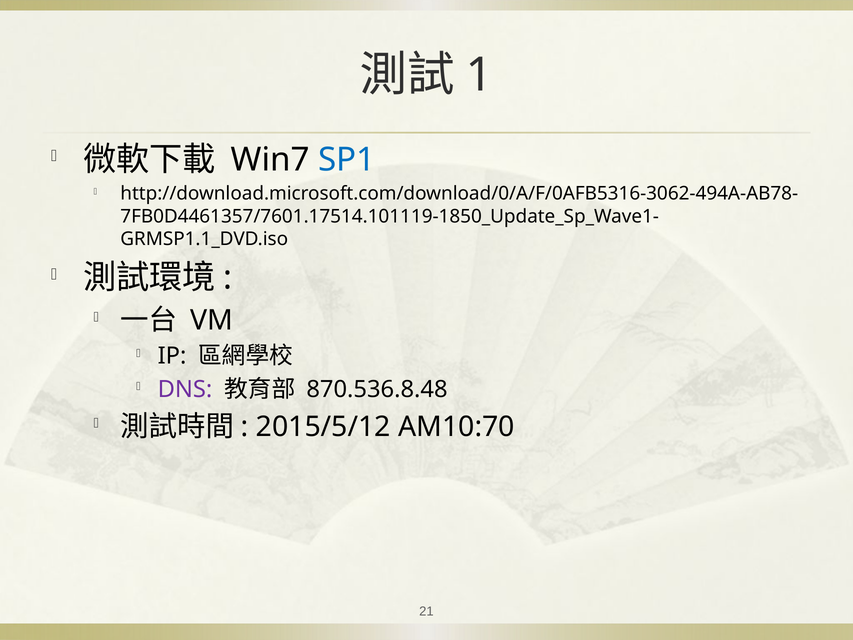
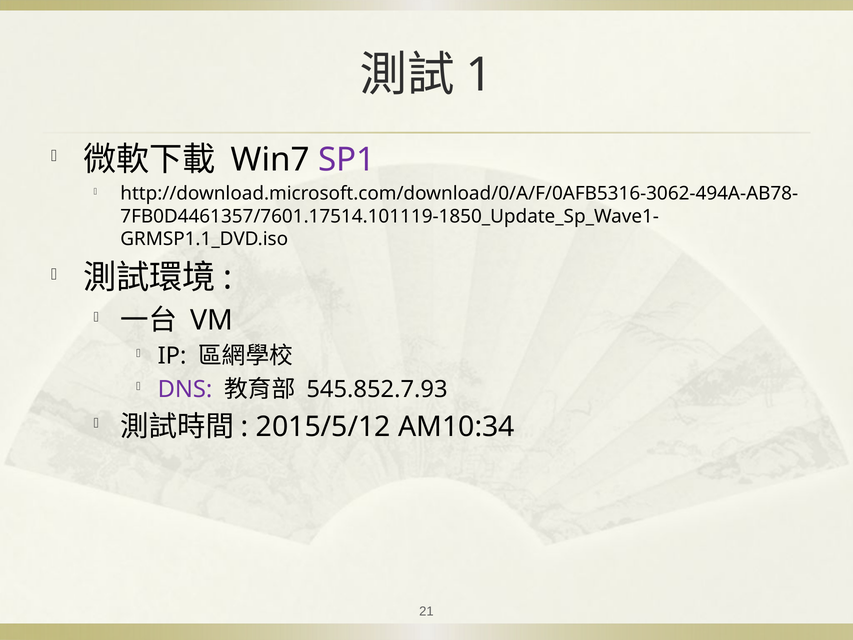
SP1 colour: blue -> purple
870.536.8.48: 870.536.8.48 -> 545.852.7.93
AM10:70: AM10:70 -> AM10:34
